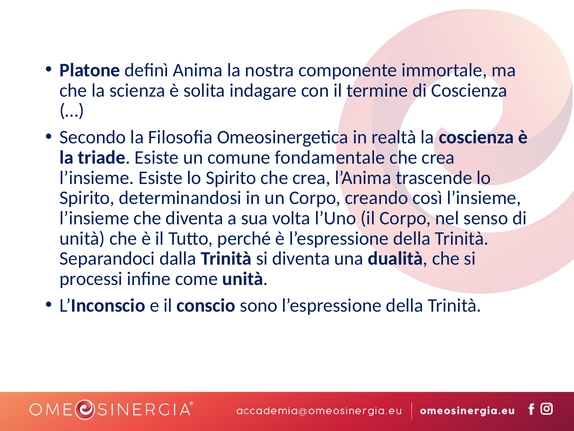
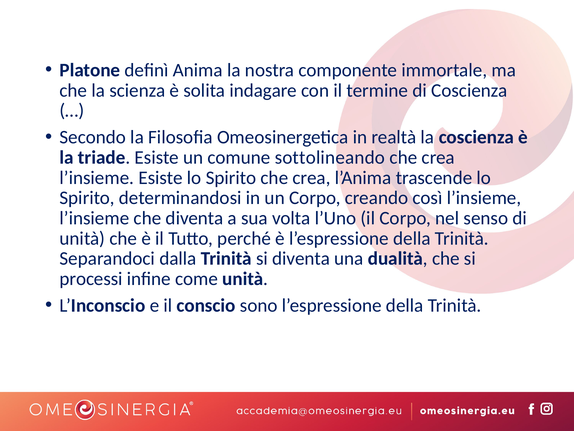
fondamentale: fondamentale -> sottolineando
